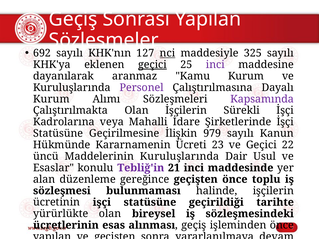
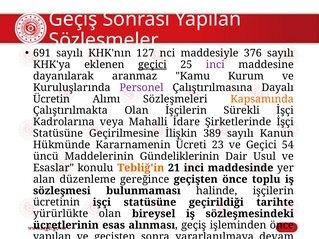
692: 692 -> 691
nci underline: present -> none
325: 325 -> 376
Kurum at (51, 99): Kurum -> Ücretin
Kapsamında colour: purple -> orange
979: 979 -> 389
22: 22 -> 54
Maddelerinin Kuruluşlarında: Kuruluşlarında -> Gündeliklerinin
Tebliğ'in colour: purple -> orange
